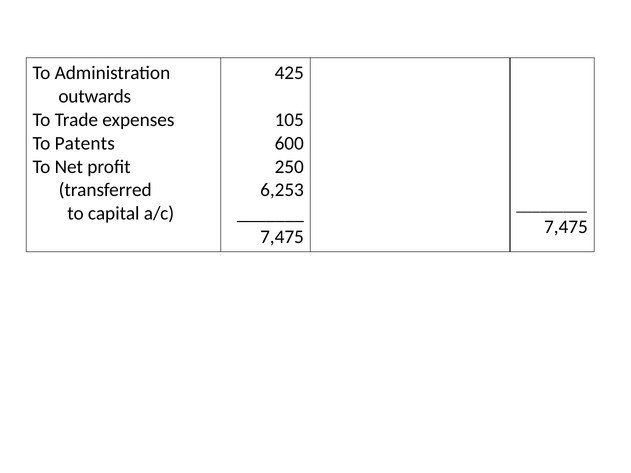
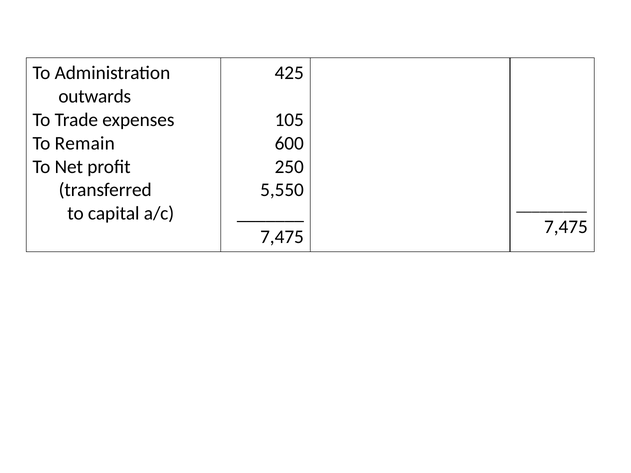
Patents: Patents -> Remain
6,253: 6,253 -> 5,550
